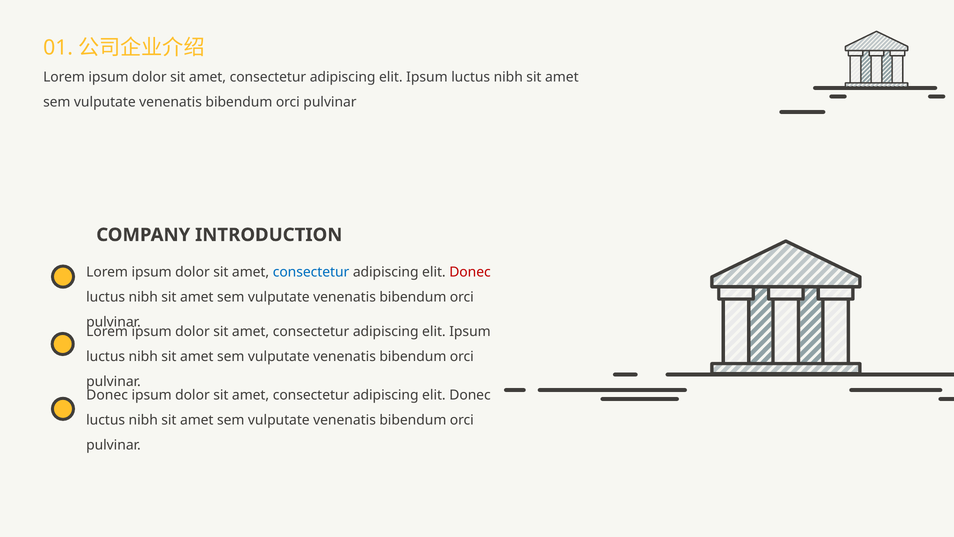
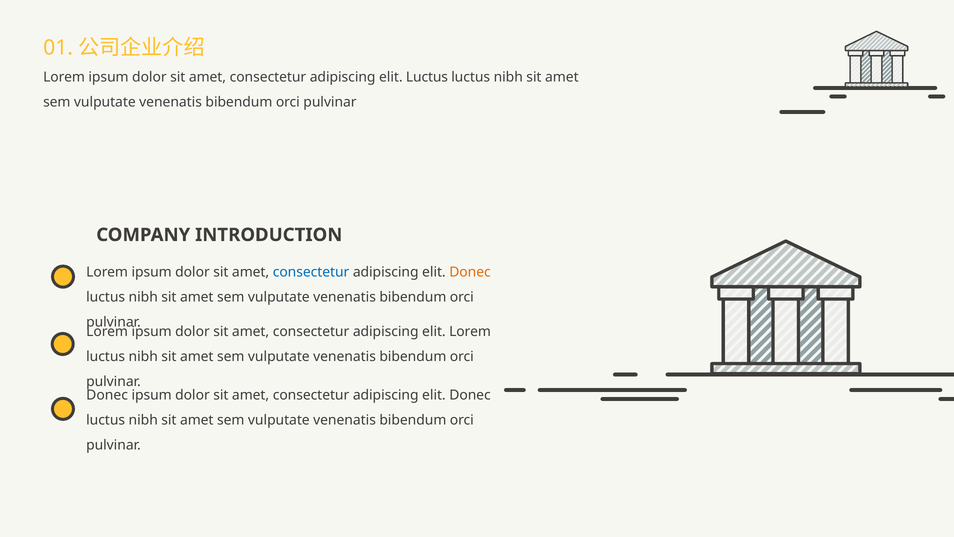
Ipsum at (427, 77): Ipsum -> Luctus
Donec at (470, 272) colour: red -> orange
Ipsum at (470, 332): Ipsum -> Lorem
